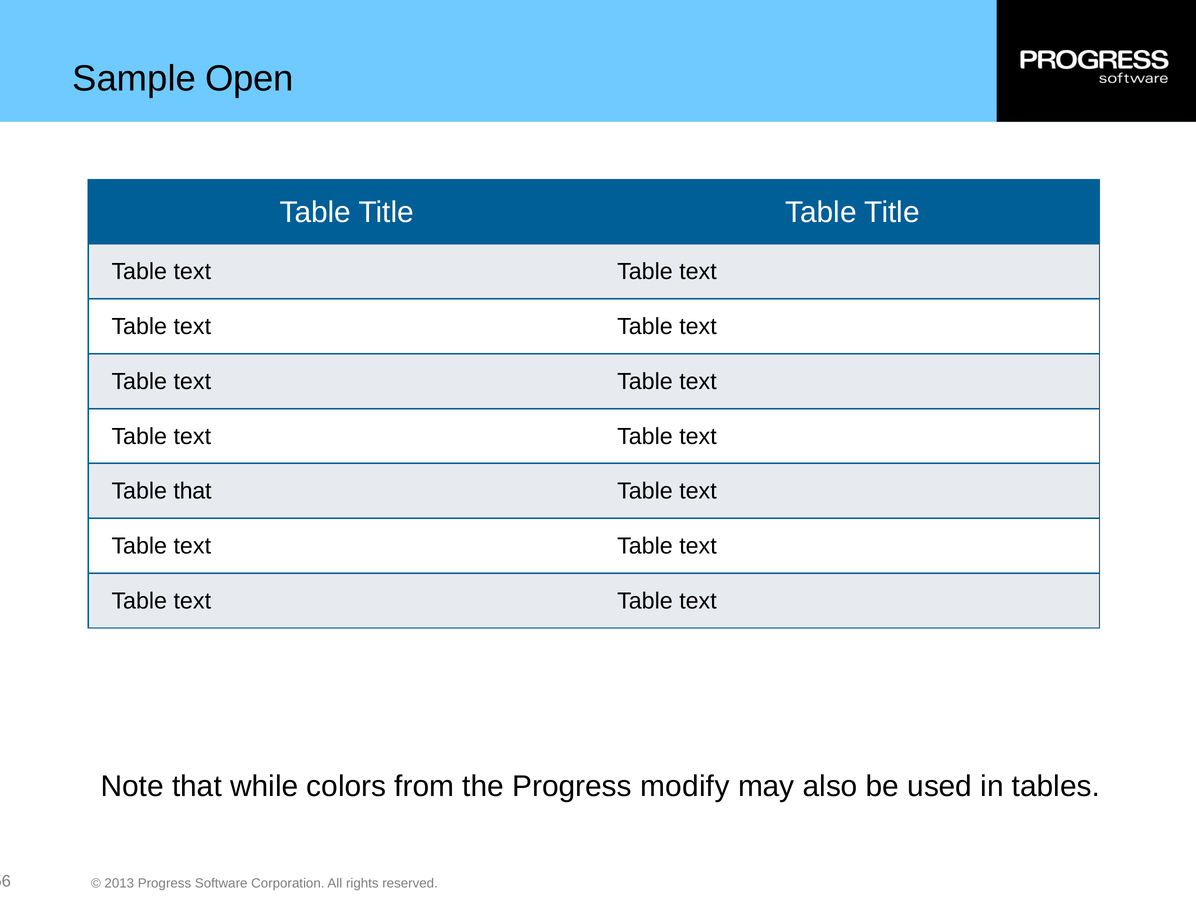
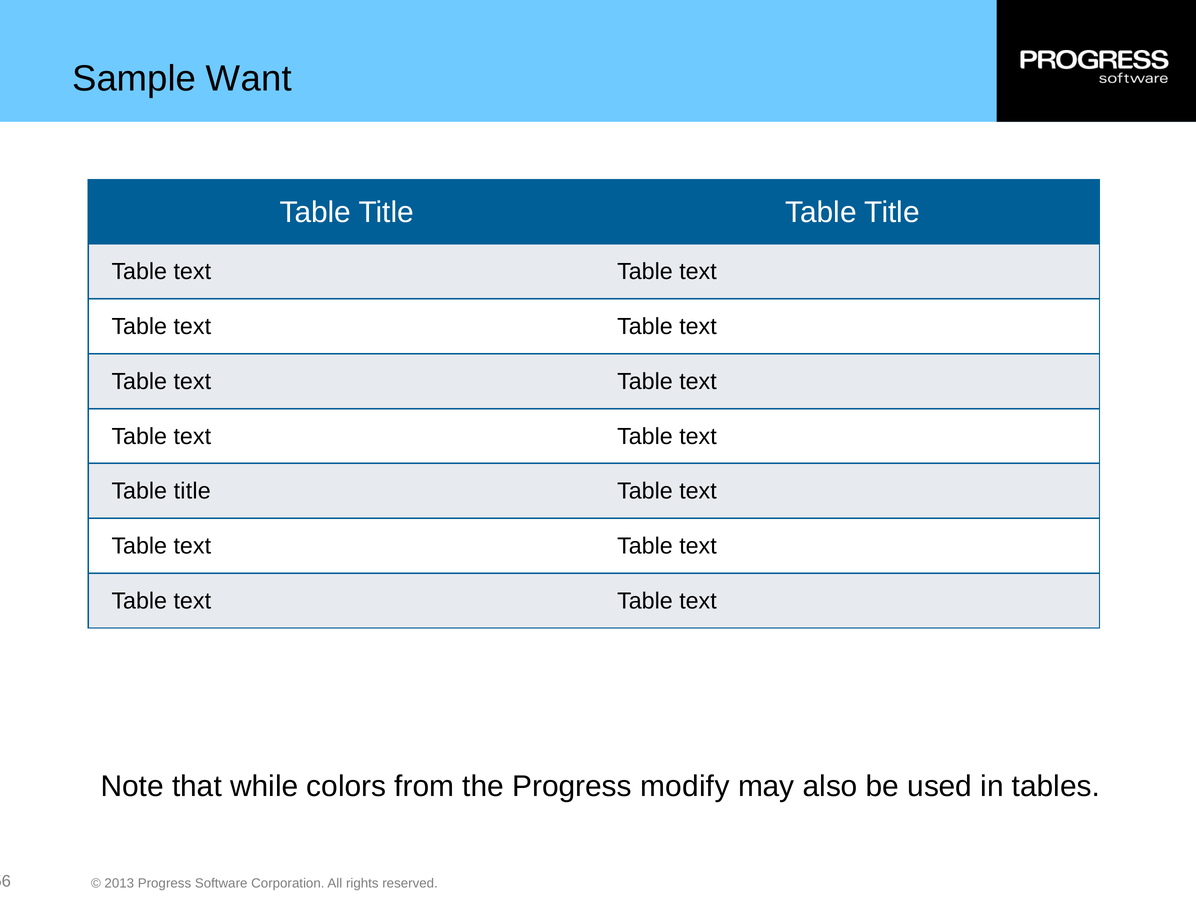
Open: Open -> Want
that at (192, 491): that -> title
